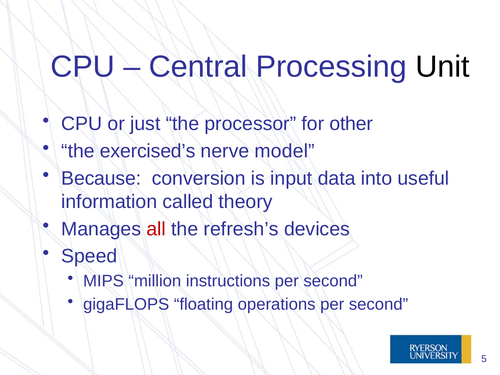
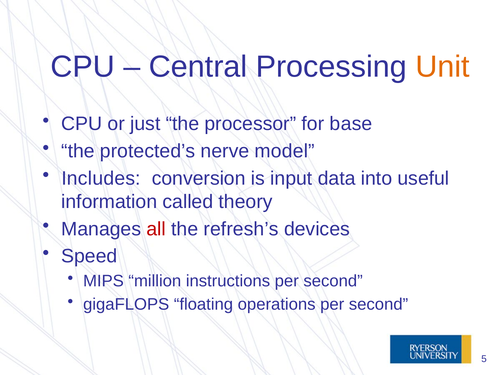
Unit colour: black -> orange
other: other -> base
exercised’s: exercised’s -> protected’s
Because: Because -> Includes
